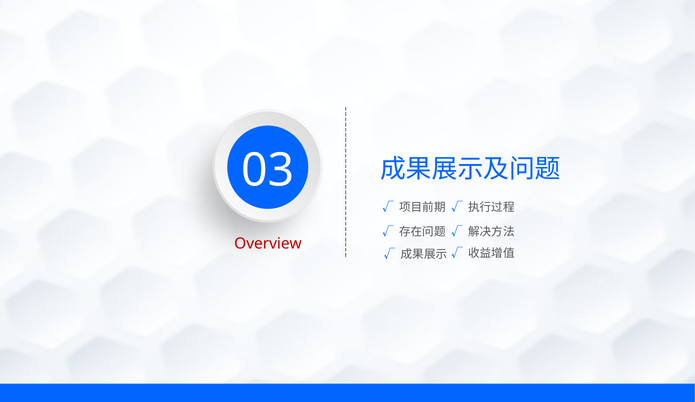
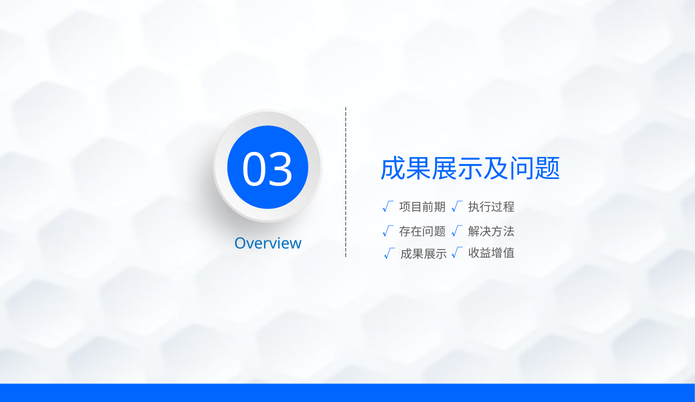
Overview colour: red -> blue
